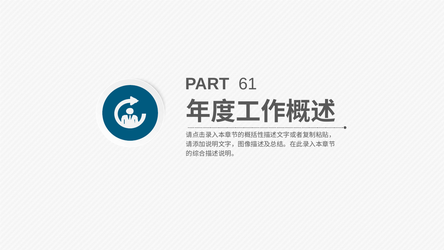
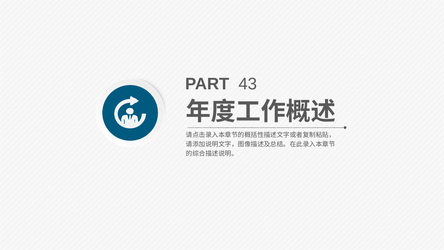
61: 61 -> 43
